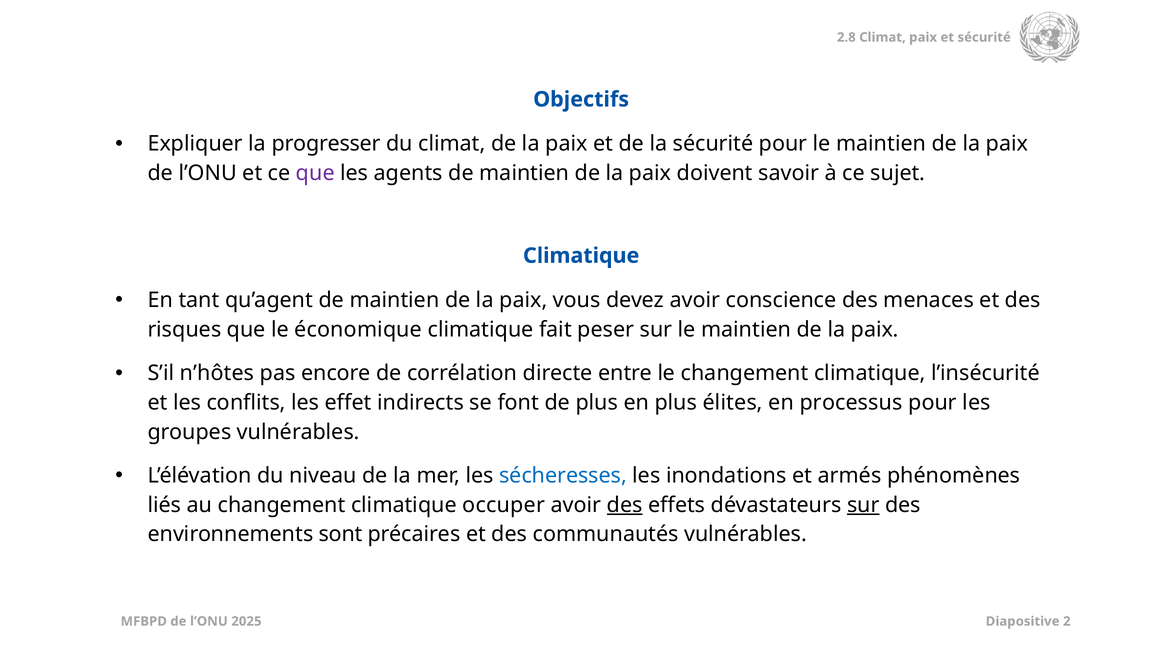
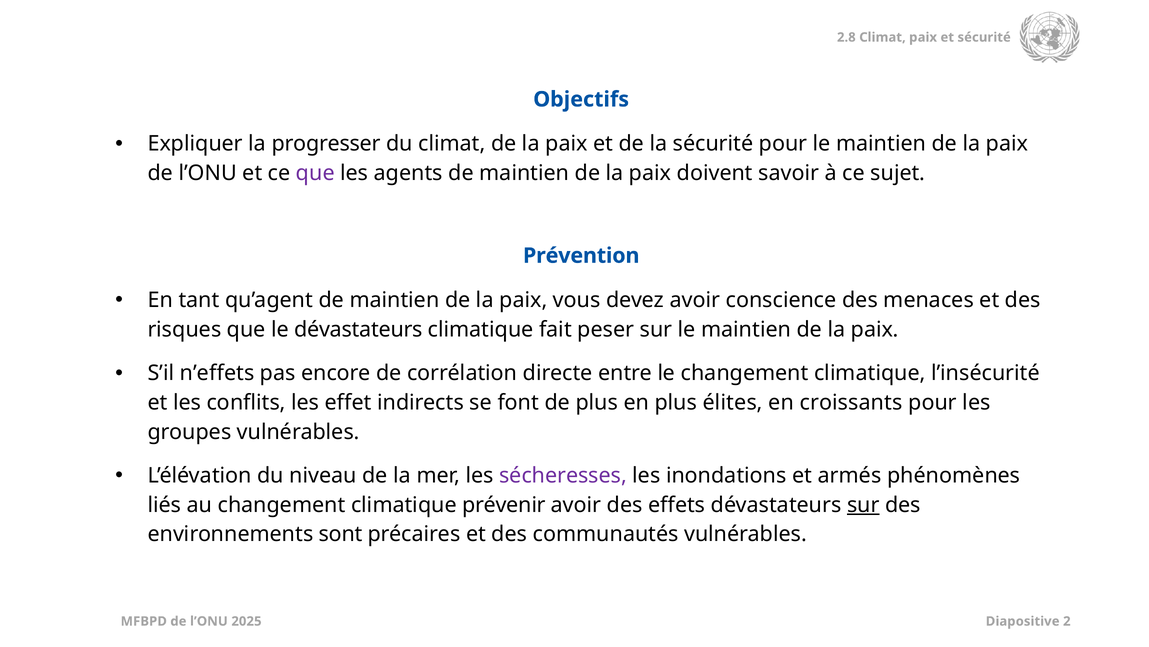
Climatique at (581, 255): Climatique -> Prévention
le économique: économique -> dévastateurs
n’hôtes: n’hôtes -> n’effets
processus: processus -> croissants
sécheresses colour: blue -> purple
occuper: occuper -> prévenir
des at (625, 504) underline: present -> none
